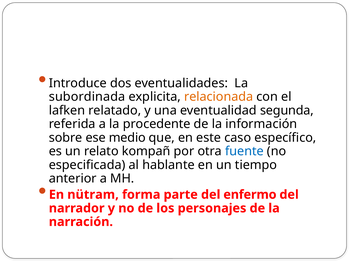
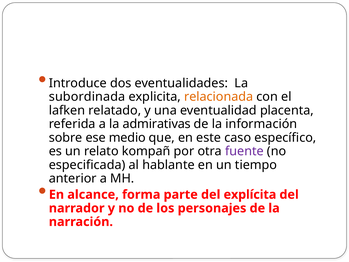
segunda: segunda -> placenta
procedente: procedente -> admirativas
fuente colour: blue -> purple
nütram: nütram -> alcance
enfermo: enfermo -> explícita
